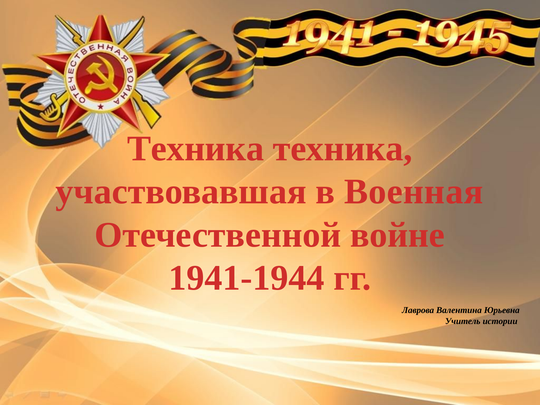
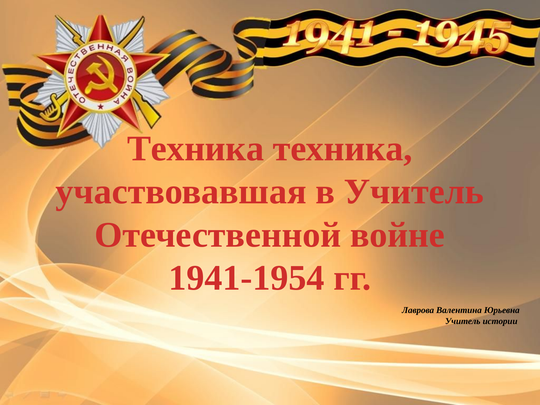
в Военная: Военная -> Учитель
1941-1944: 1941-1944 -> 1941-1954
